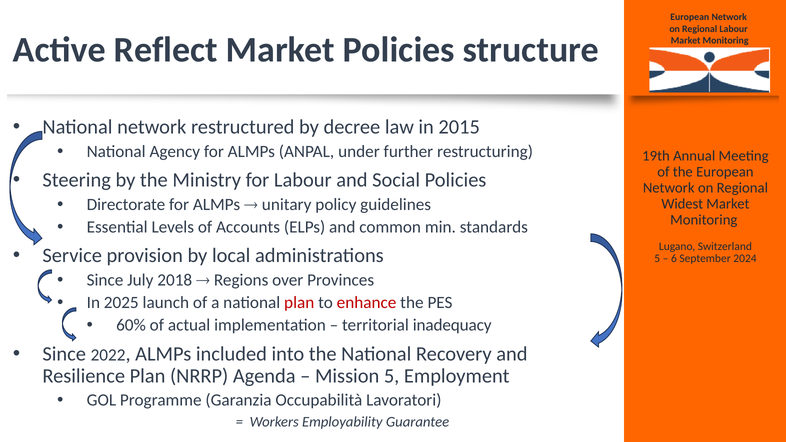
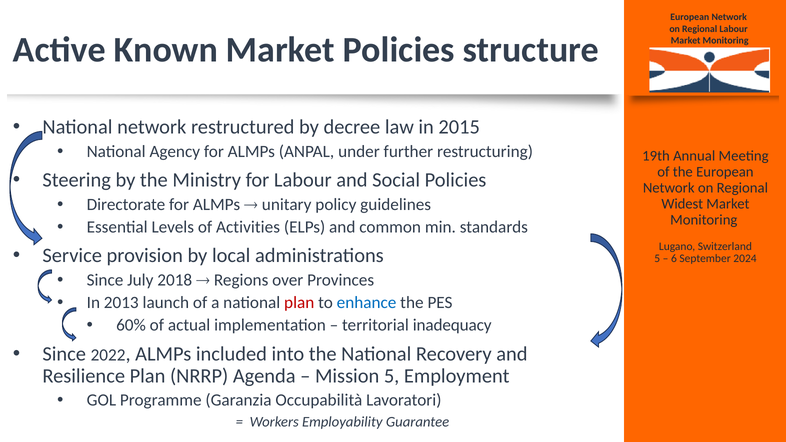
Reflect: Reflect -> Known
Accounts: Accounts -> Activities
2025: 2025 -> 2013
enhance colour: red -> blue
